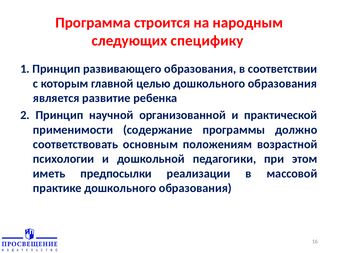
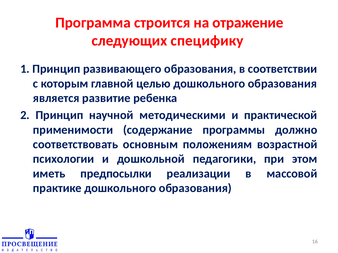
народным: народным -> отражение
организованной: организованной -> методическими
